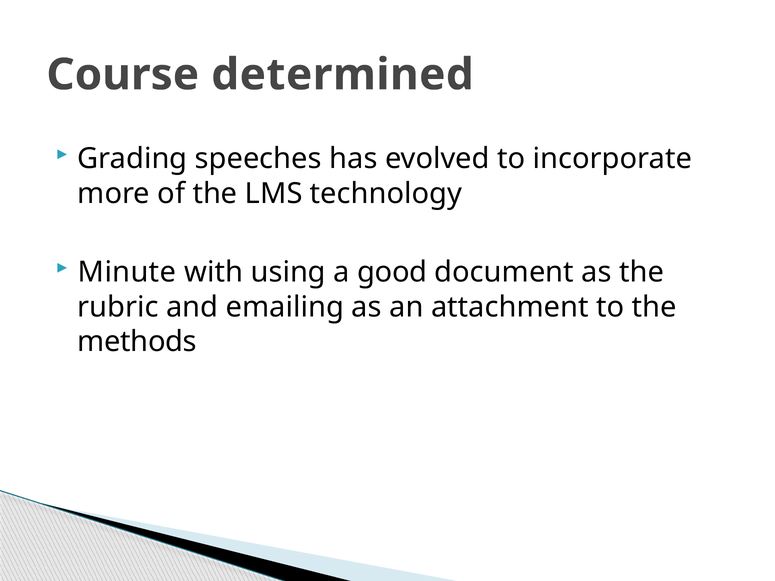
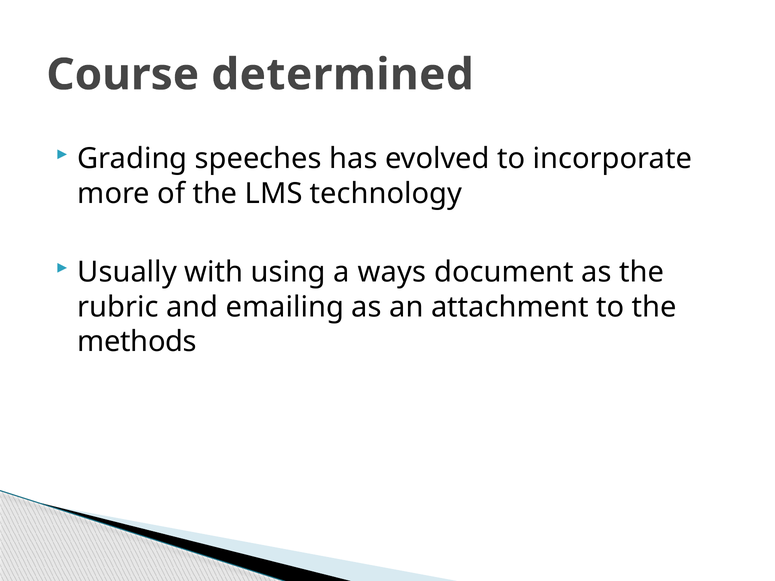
Minute: Minute -> Usually
good: good -> ways
